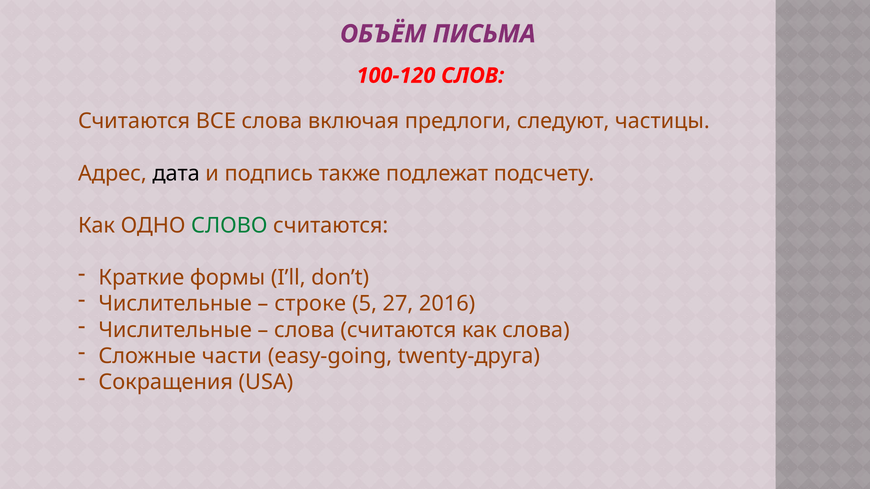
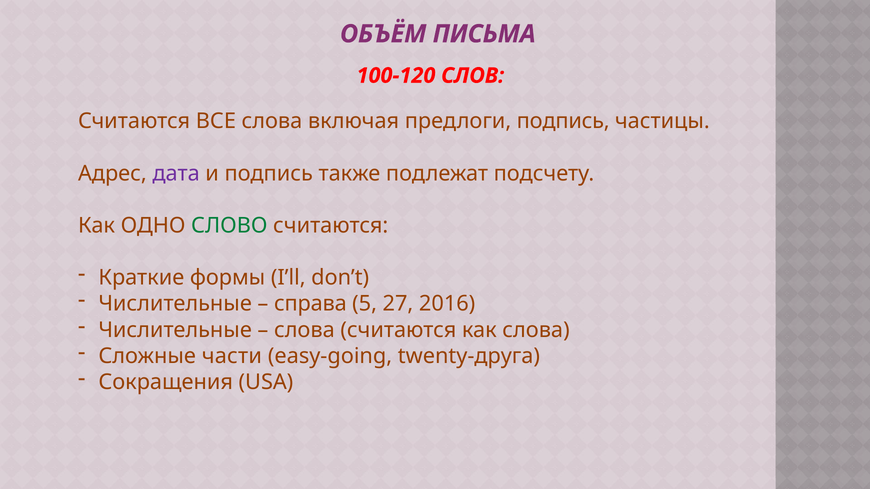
предлоги следуют: следуют -> подпись
дата colour: black -> purple
строке: строке -> справа
